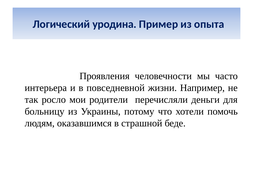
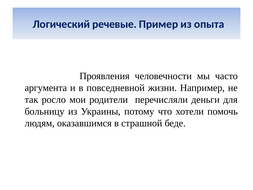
уродина: уродина -> речевые
интерьера: интерьера -> аргумента
